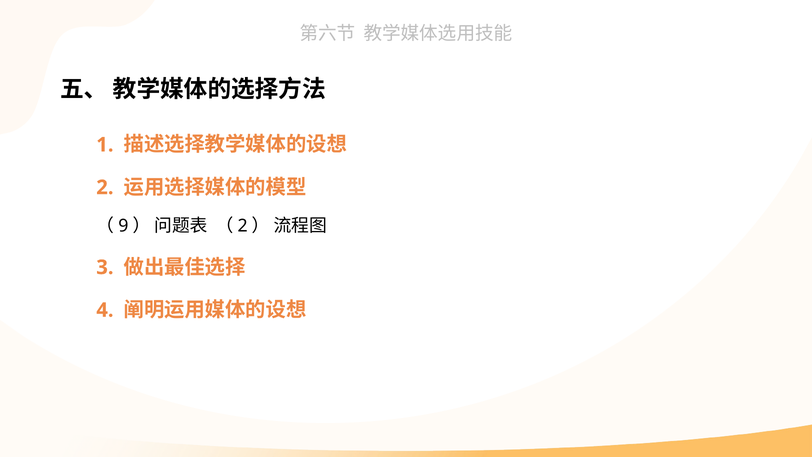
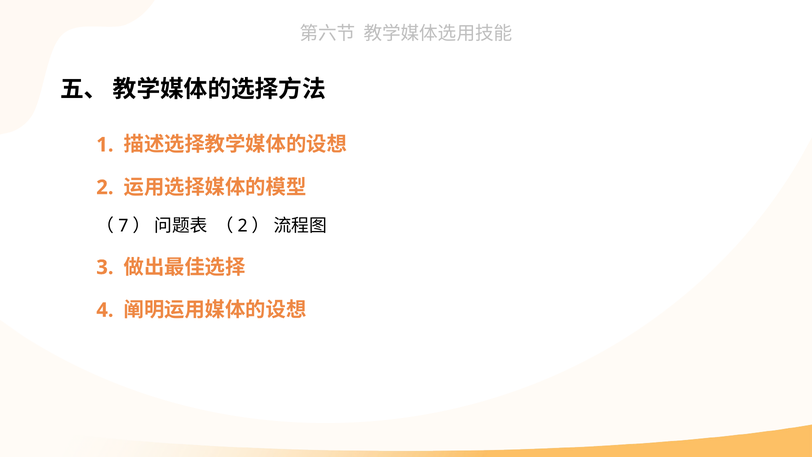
9: 9 -> 7
